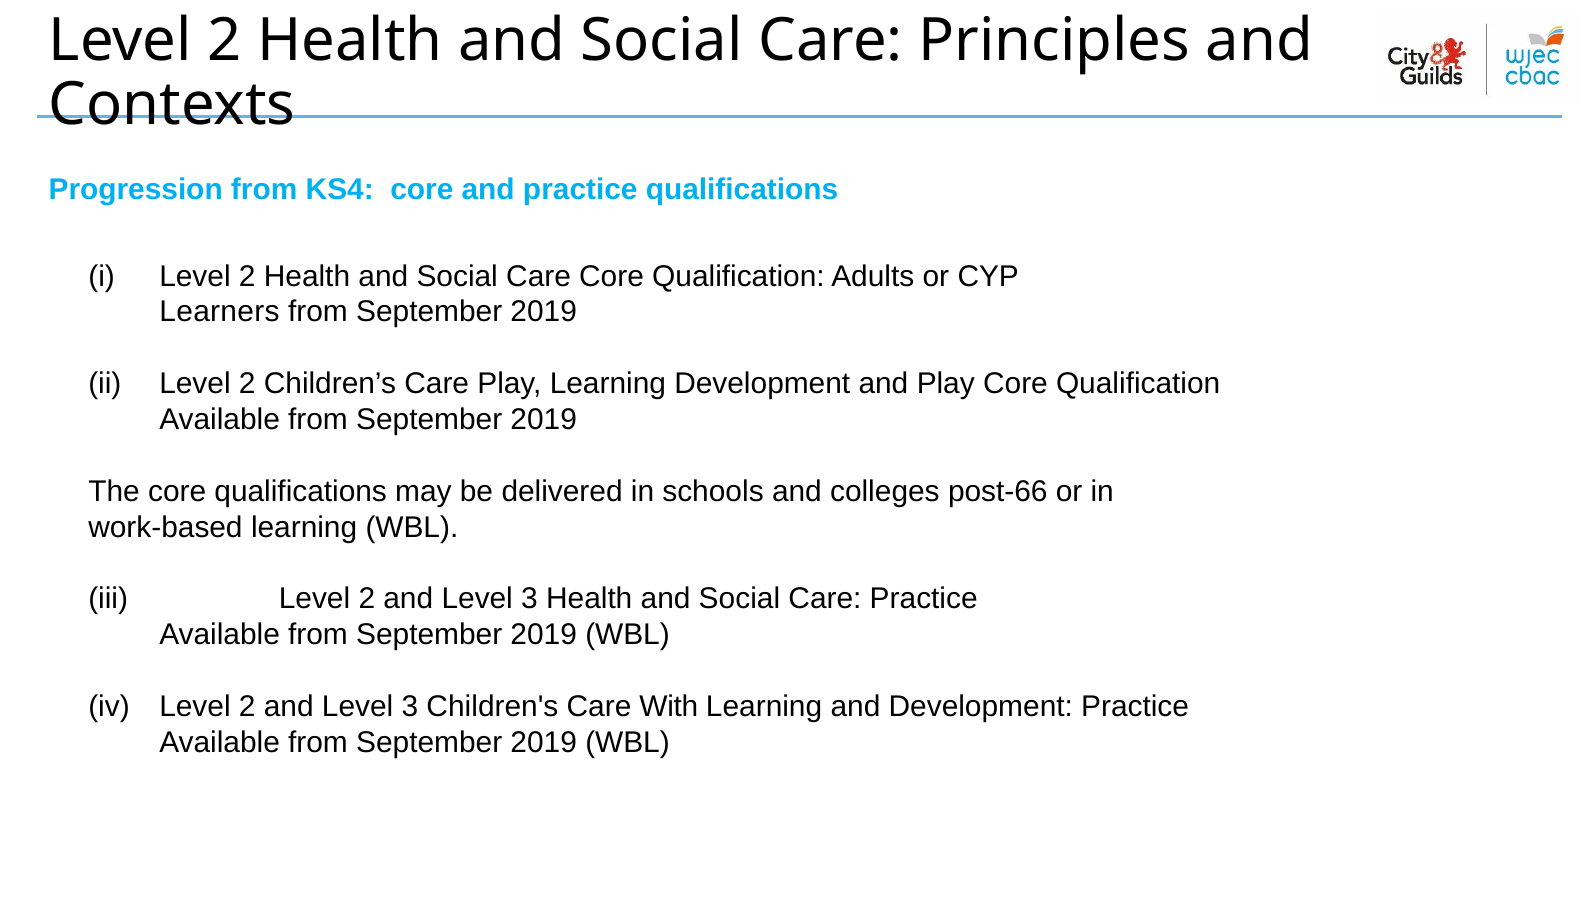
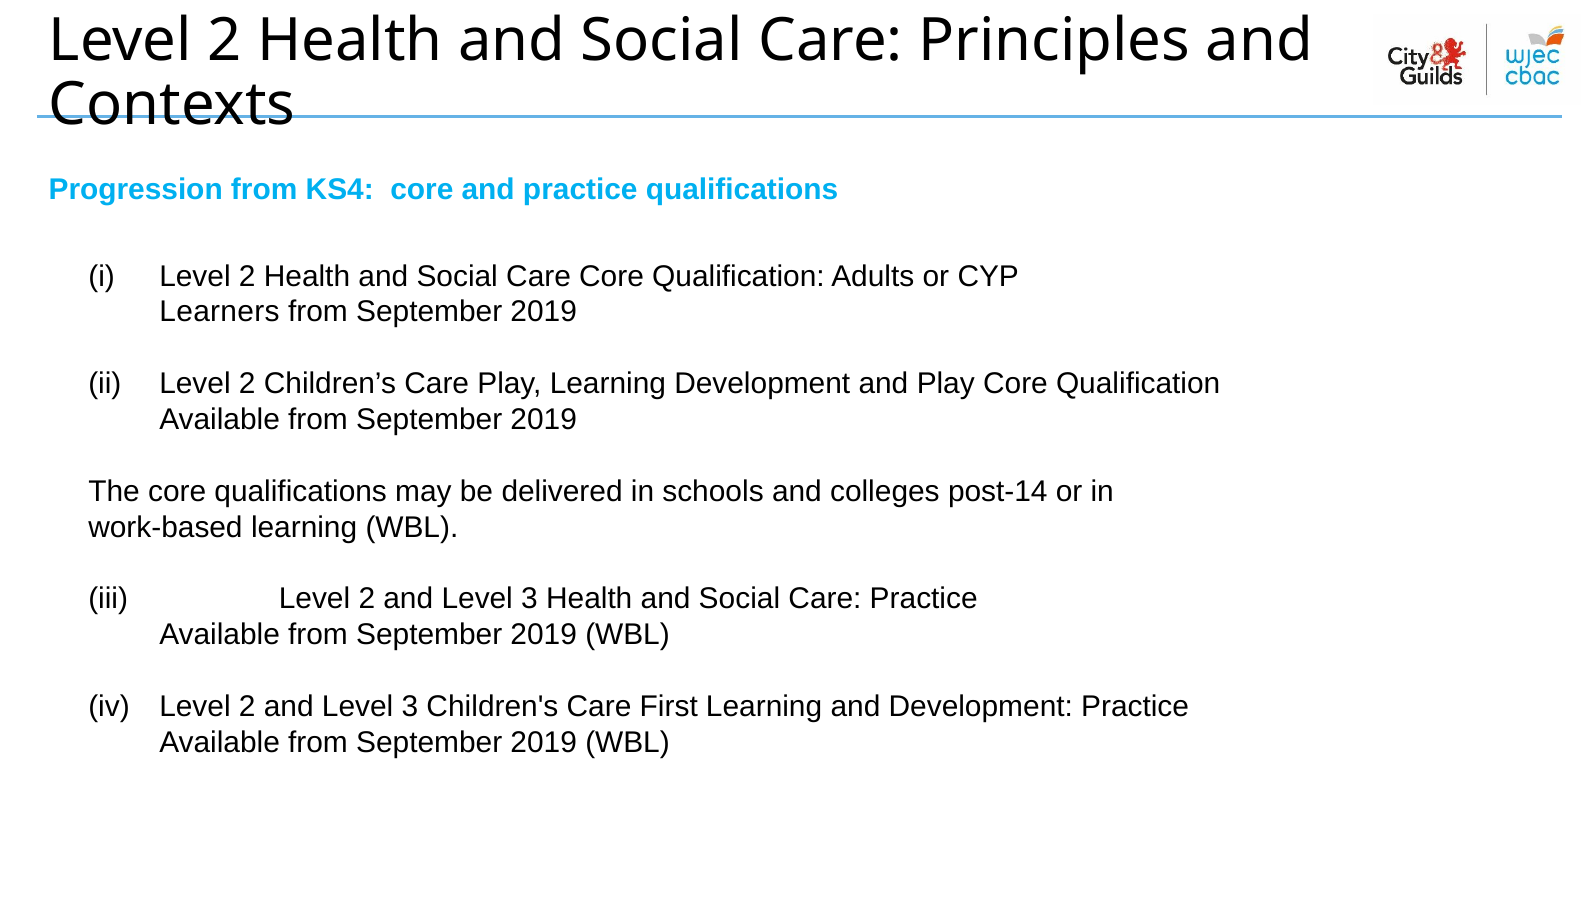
post-66: post-66 -> post-14
With: With -> First
